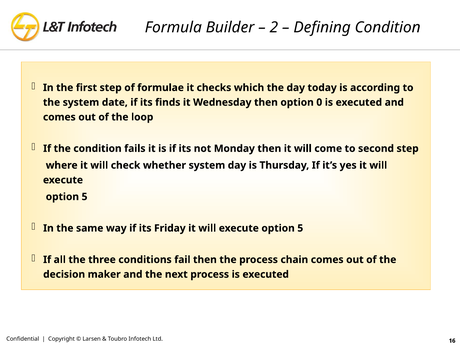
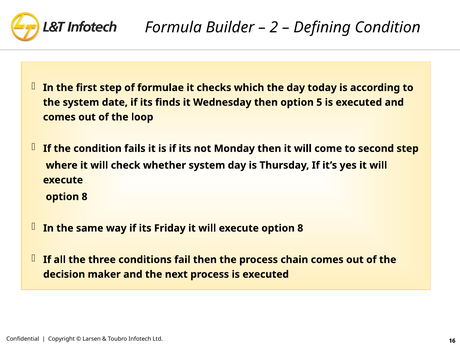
0: 0 -> 5
5 at (85, 197): 5 -> 8
5 at (300, 228): 5 -> 8
